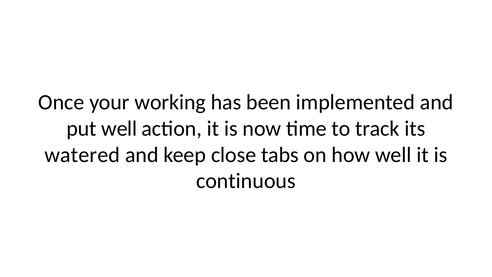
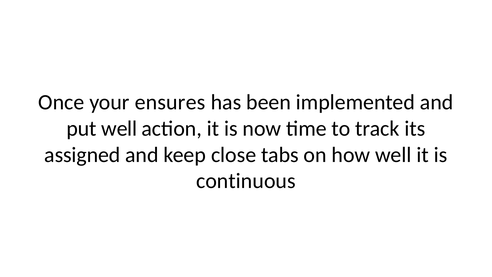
working: working -> ensures
watered: watered -> assigned
